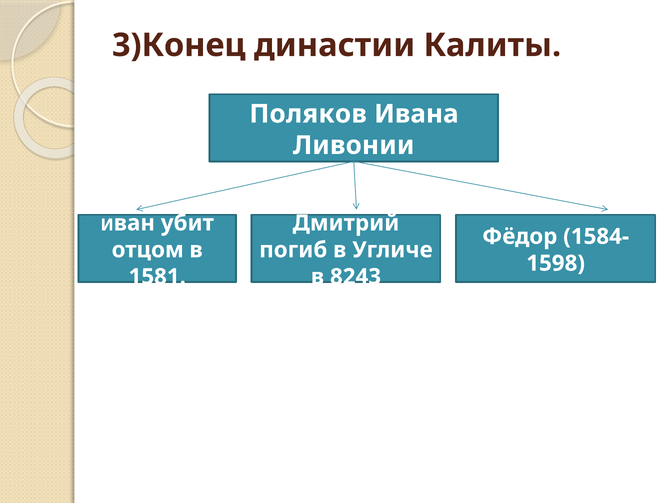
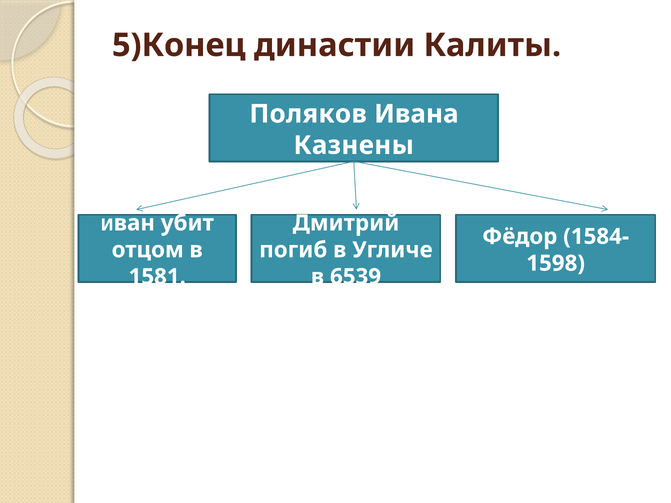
3)Конец: 3)Конец -> 5)Конец
Ливонии: Ливонии -> Казнены
8243: 8243 -> 6539
